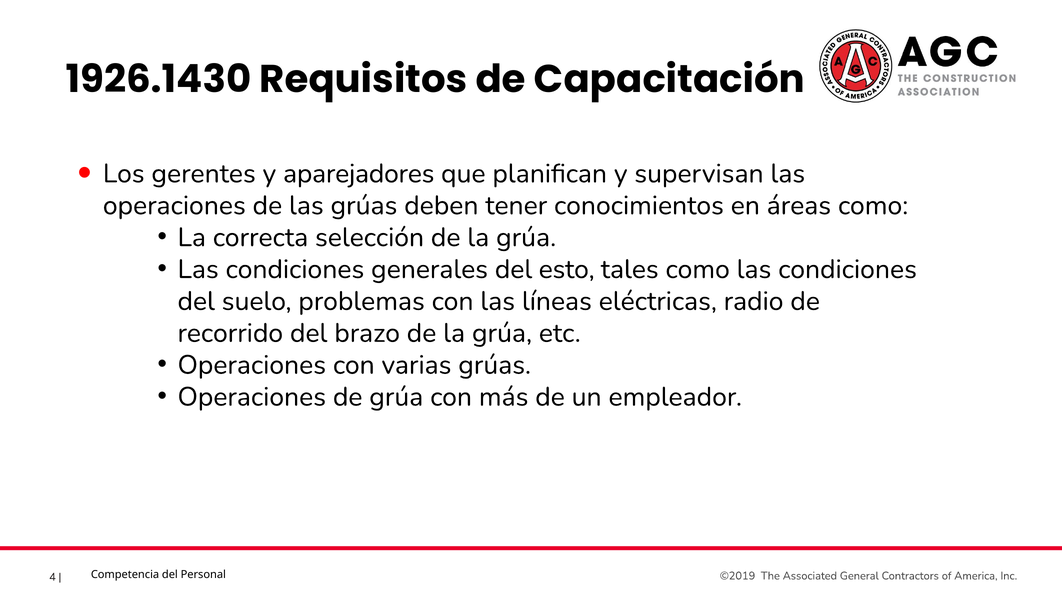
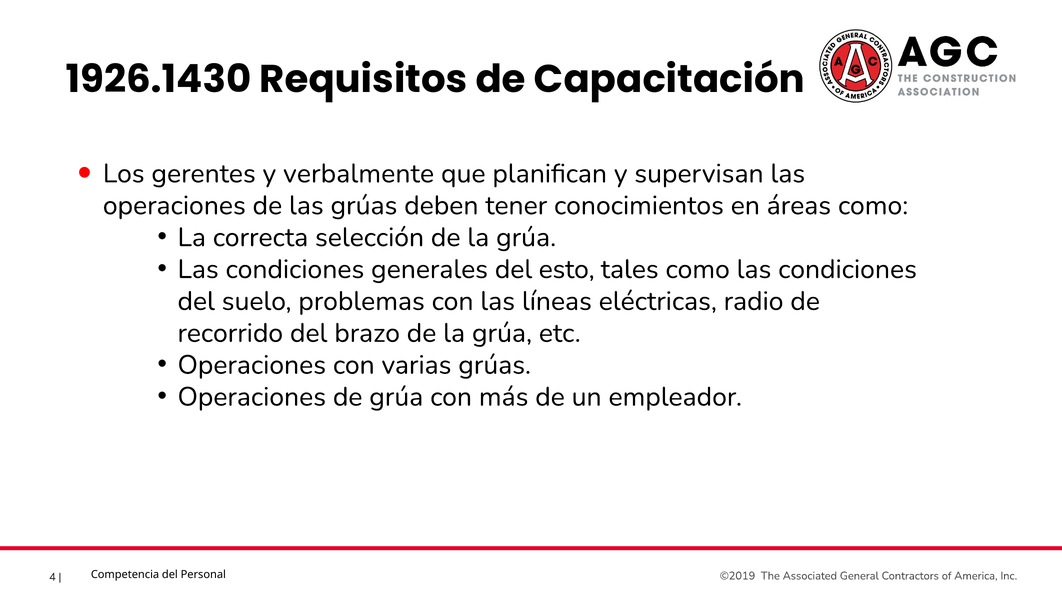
aparejadores: aparejadores -> verbalmente
